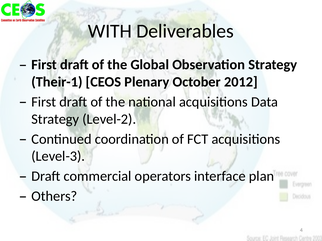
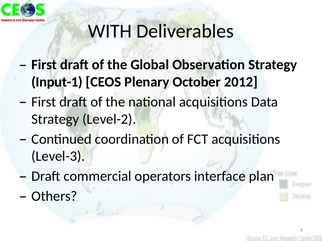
Their-1: Their-1 -> Input-1
